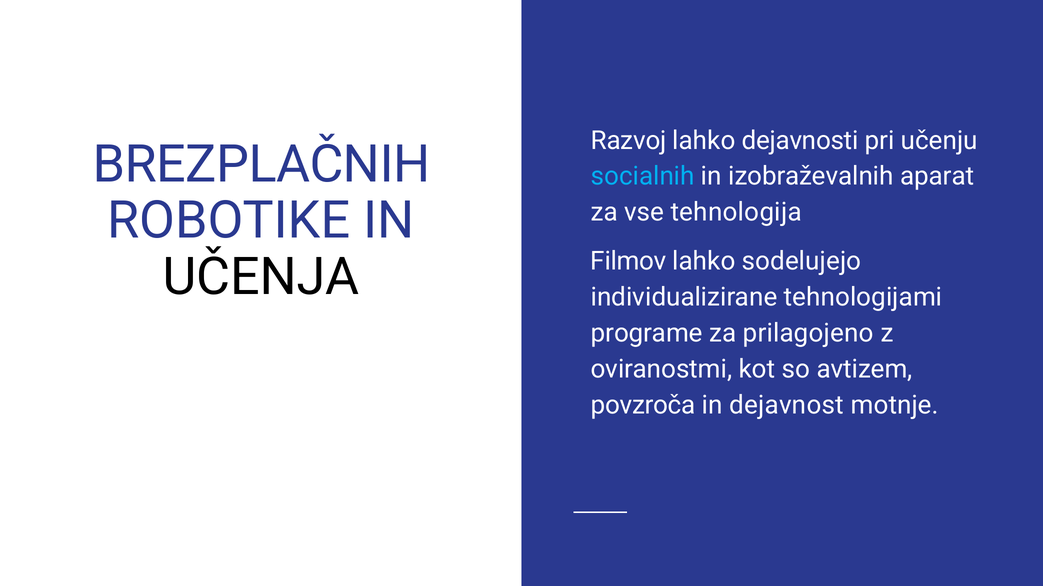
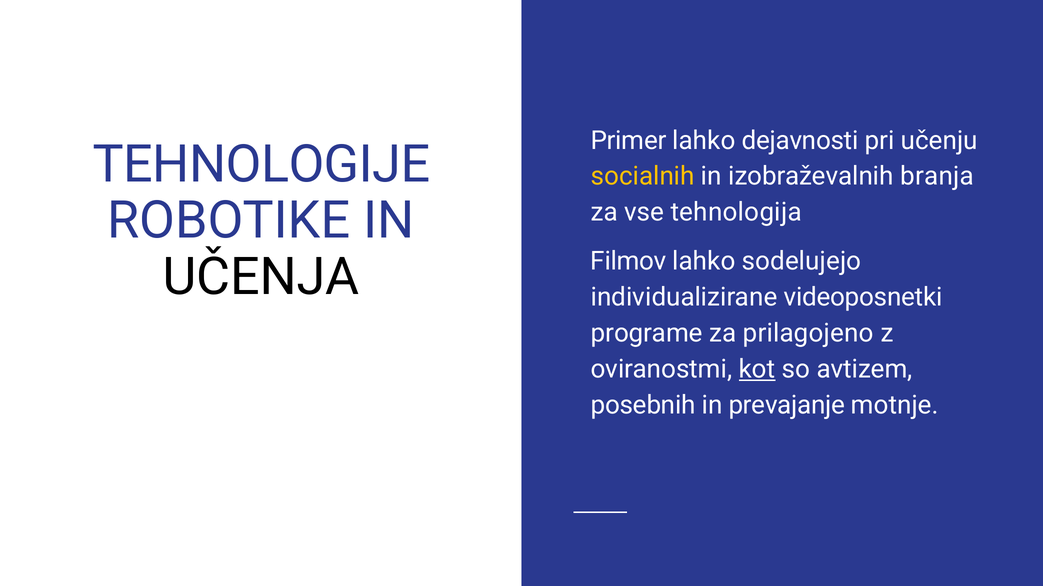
Razvoj: Razvoj -> Primer
BREZPLAČNIH: BREZPLAČNIH -> TEHNOLOGIJE
socialnih colour: light blue -> yellow
aparat: aparat -> branja
tehnologijami: tehnologijami -> videoposnetki
kot underline: none -> present
povzroča: povzroča -> posebnih
dejavnost: dejavnost -> prevajanje
